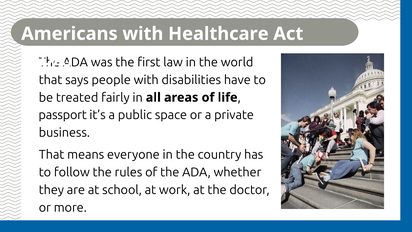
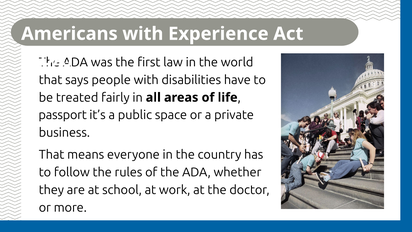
Healthcare: Healthcare -> Experience
